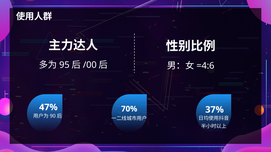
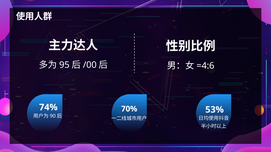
47%: 47% -> 74%
37%: 37% -> 53%
